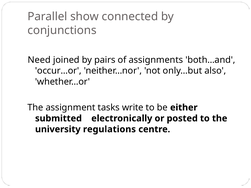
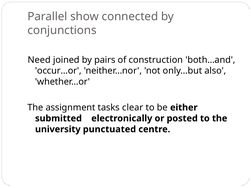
assignments: assignments -> construction
write: write -> clear
regulations: regulations -> punctuated
